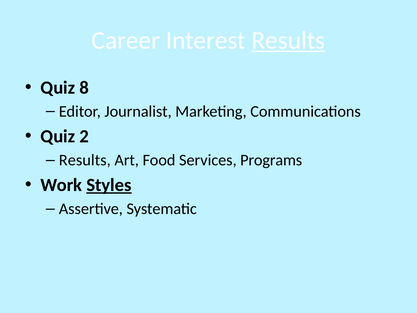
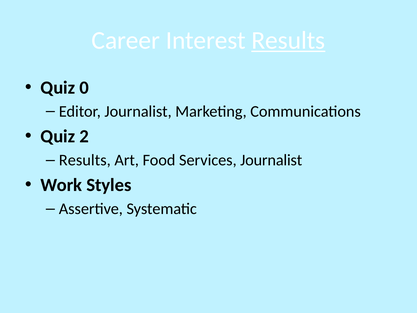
8: 8 -> 0
Services Programs: Programs -> Journalist
Styles underline: present -> none
